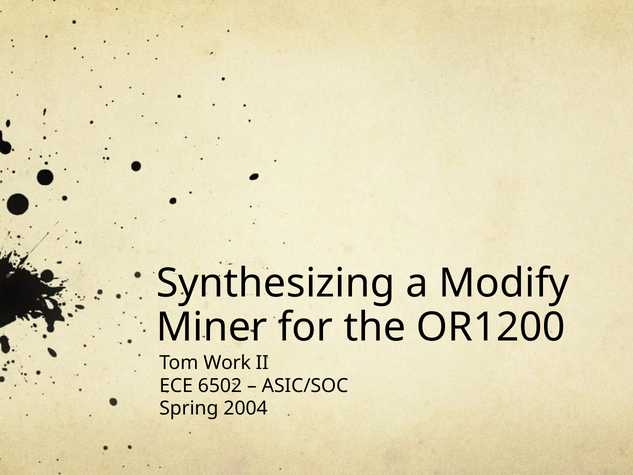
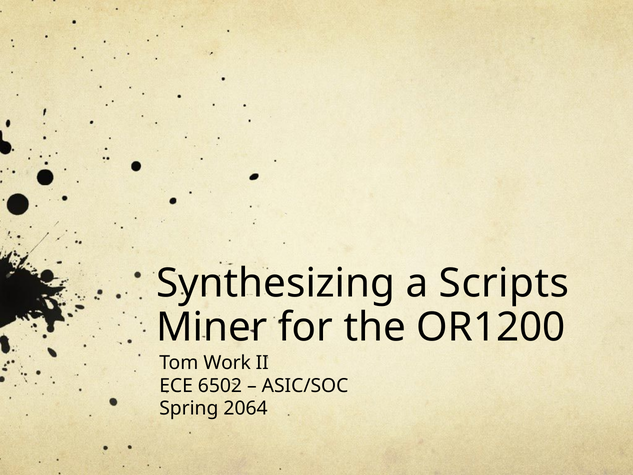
Modify: Modify -> Scripts
2004: 2004 -> 2064
